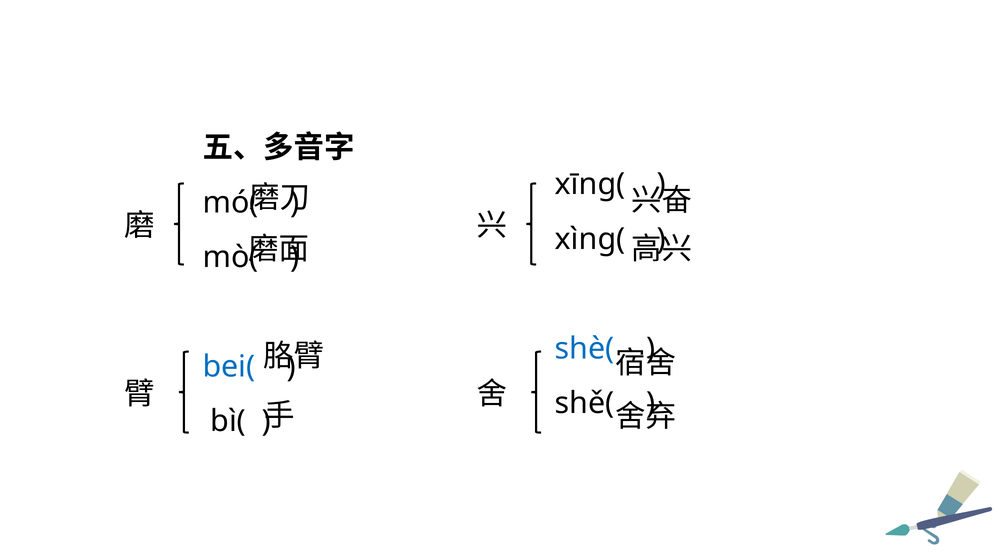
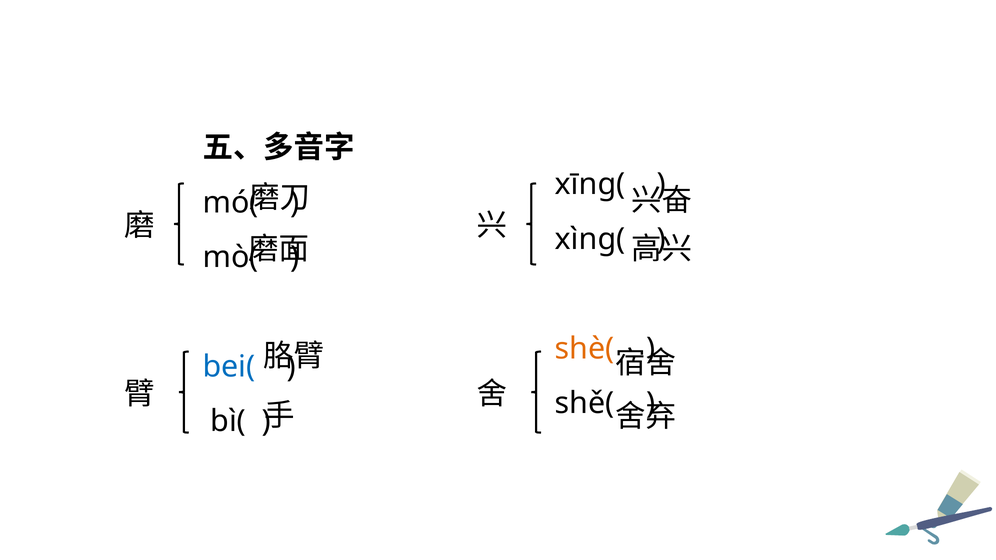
shè( colour: blue -> orange
